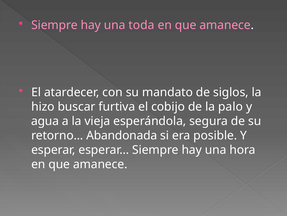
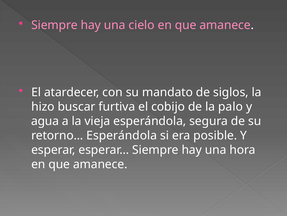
toda: toda -> cielo
retorno… Abandonada: Abandonada -> Esperándola
